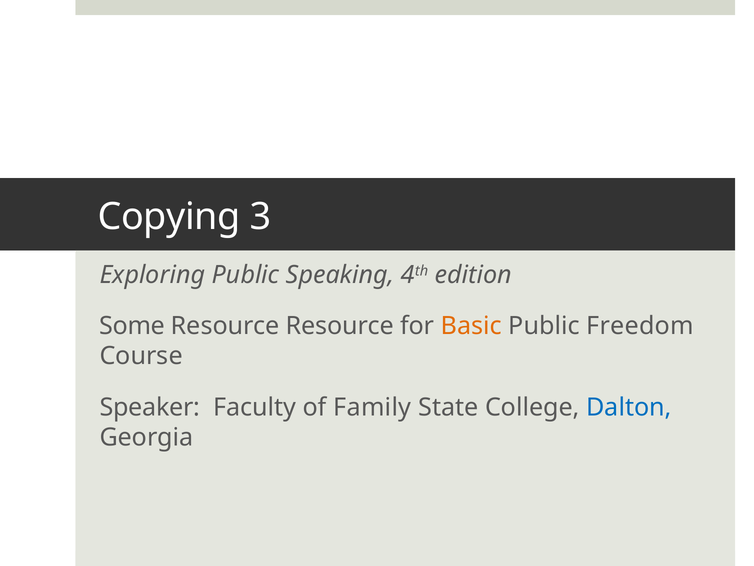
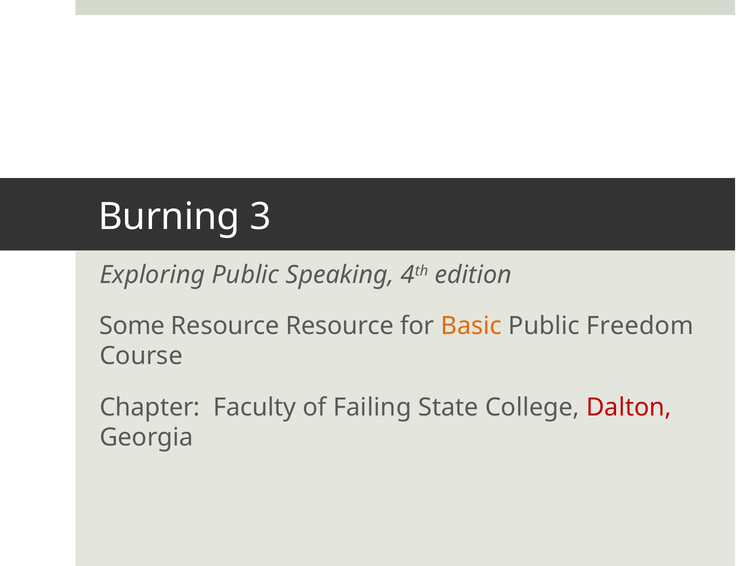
Copying: Copying -> Burning
Speaker: Speaker -> Chapter
Family: Family -> Failing
Dalton colour: blue -> red
